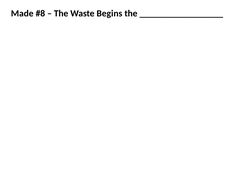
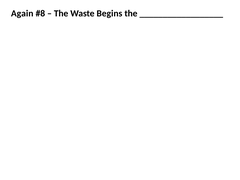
Made: Made -> Again
